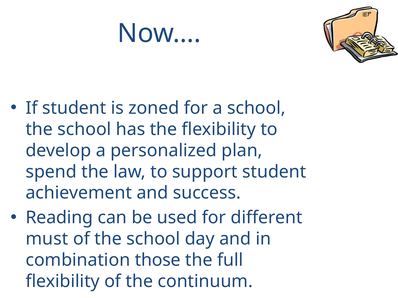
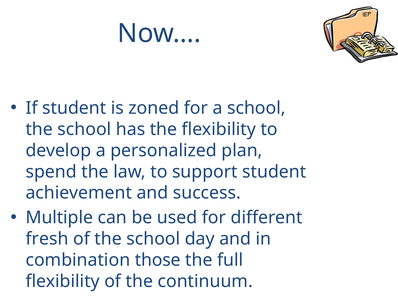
Reading: Reading -> Multiple
must: must -> fresh
